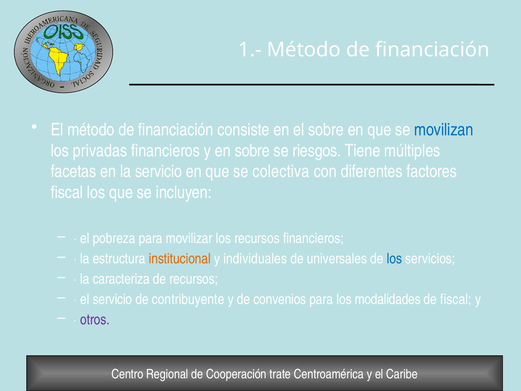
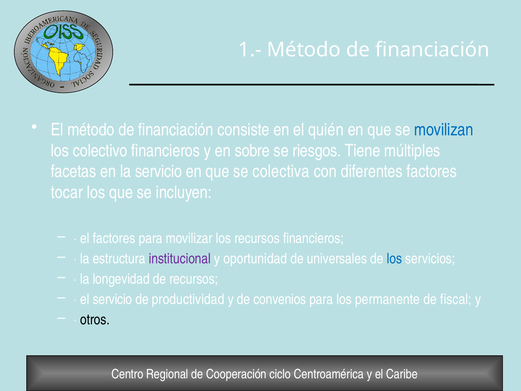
el sobre: sobre -> quién
privadas: privadas -> colectivo
fiscal at (67, 192): fiscal -> tocar
el pobreza: pobreza -> factores
institucional colour: orange -> purple
individuales: individuales -> oportunidad
caracteriza: caracteriza -> longevidad
contribuyente: contribuyente -> productividad
modalidades: modalidades -> permanente
otros colour: purple -> black
trate: trate -> ciclo
